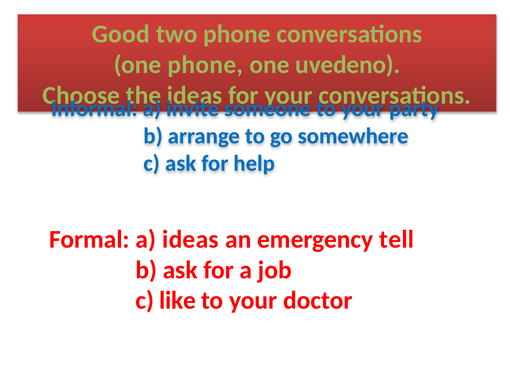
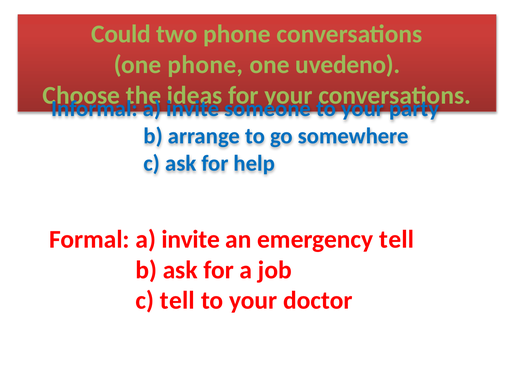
Good: Good -> Could
Formal a ideas: ideas -> invite
c like: like -> tell
